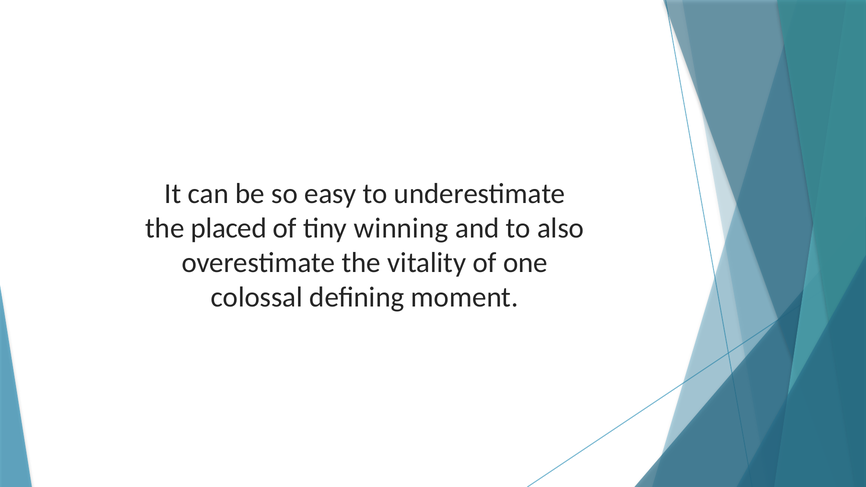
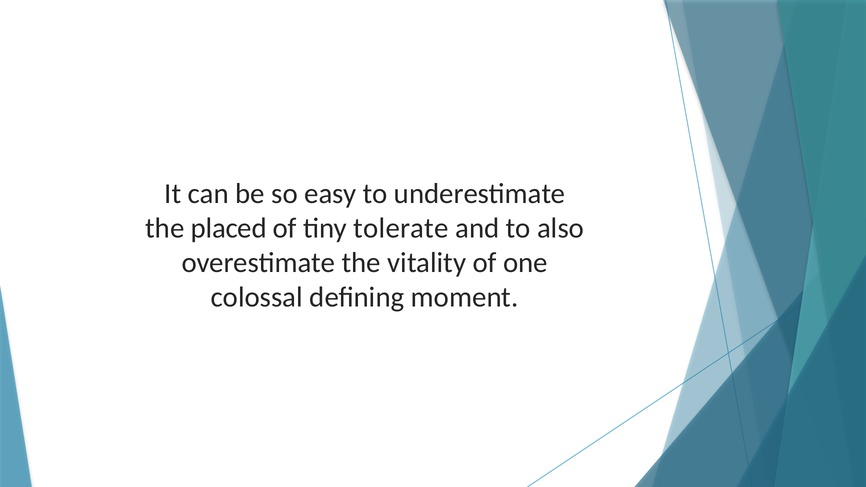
winning: winning -> tolerate
